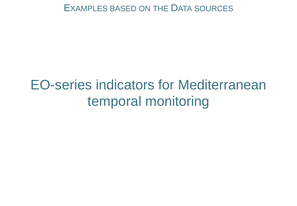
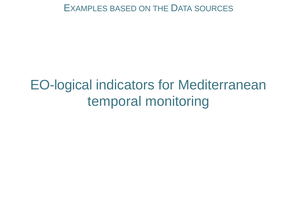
EO-series: EO-series -> EO-logical
